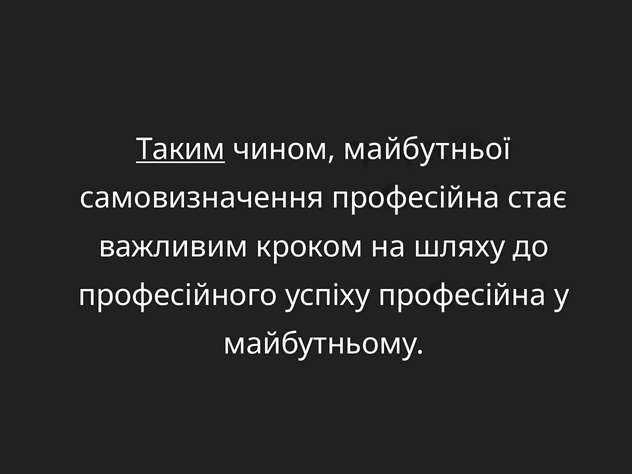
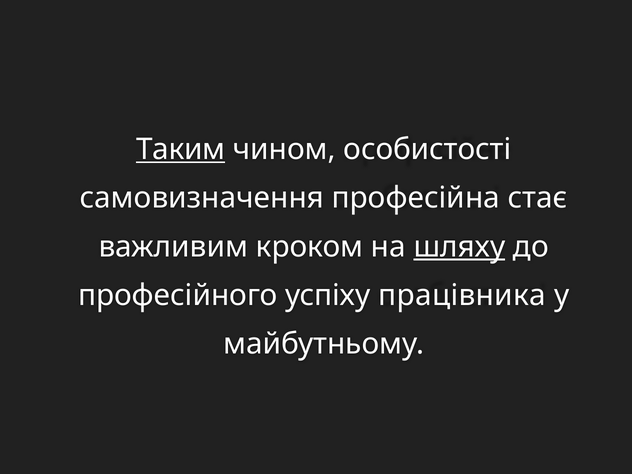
майбутньої: майбутньої -> особистості
шляху underline: none -> present
успіху професійна: професійна -> працівника
